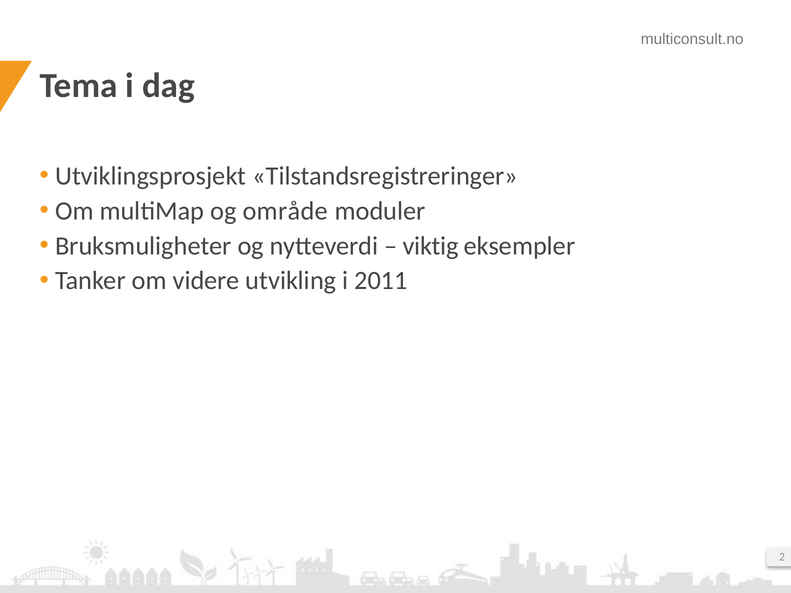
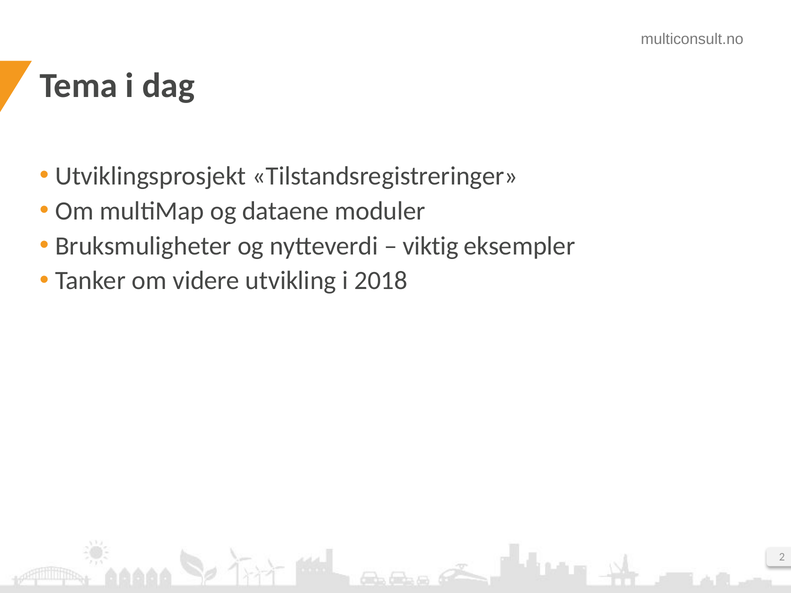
område: område -> dataene
2011: 2011 -> 2018
